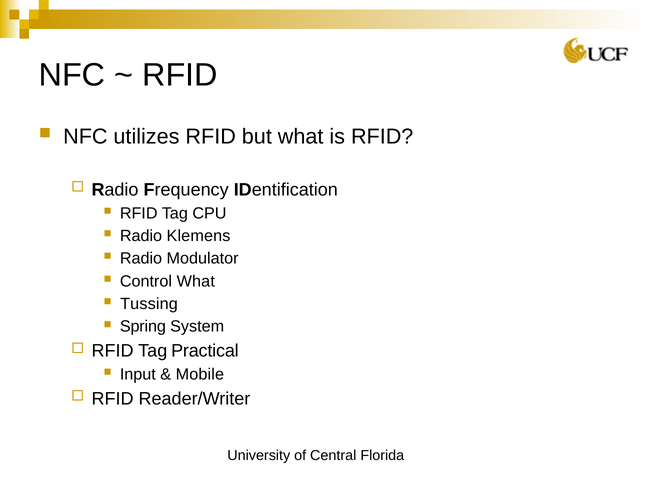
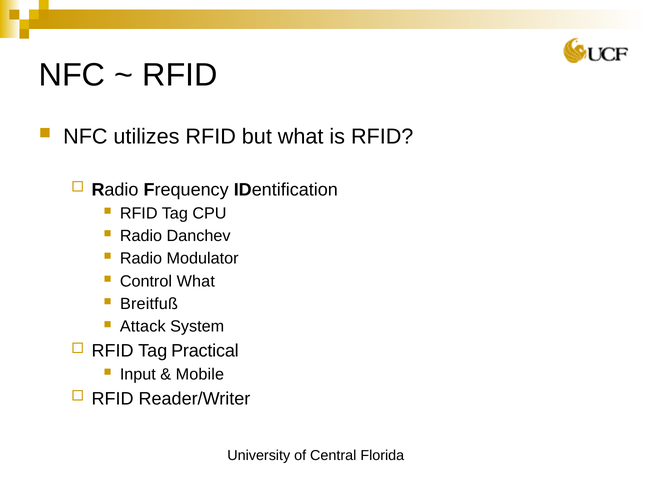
Klemens: Klemens -> Danchev
Tussing: Tussing -> Breitfuß
Spring: Spring -> Attack
